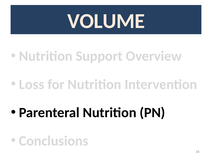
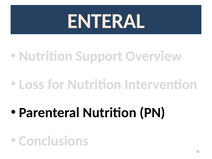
VOLUME: VOLUME -> ENTERAL
